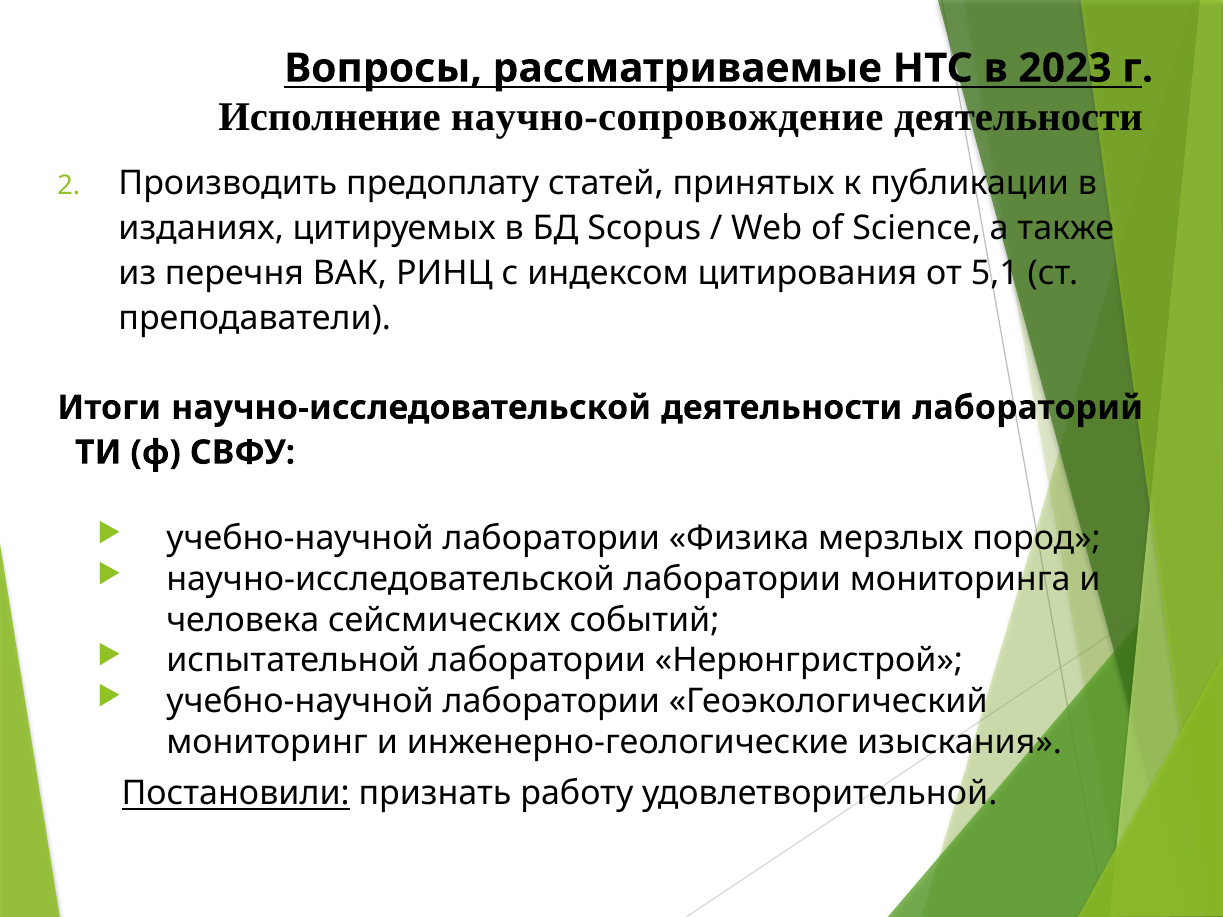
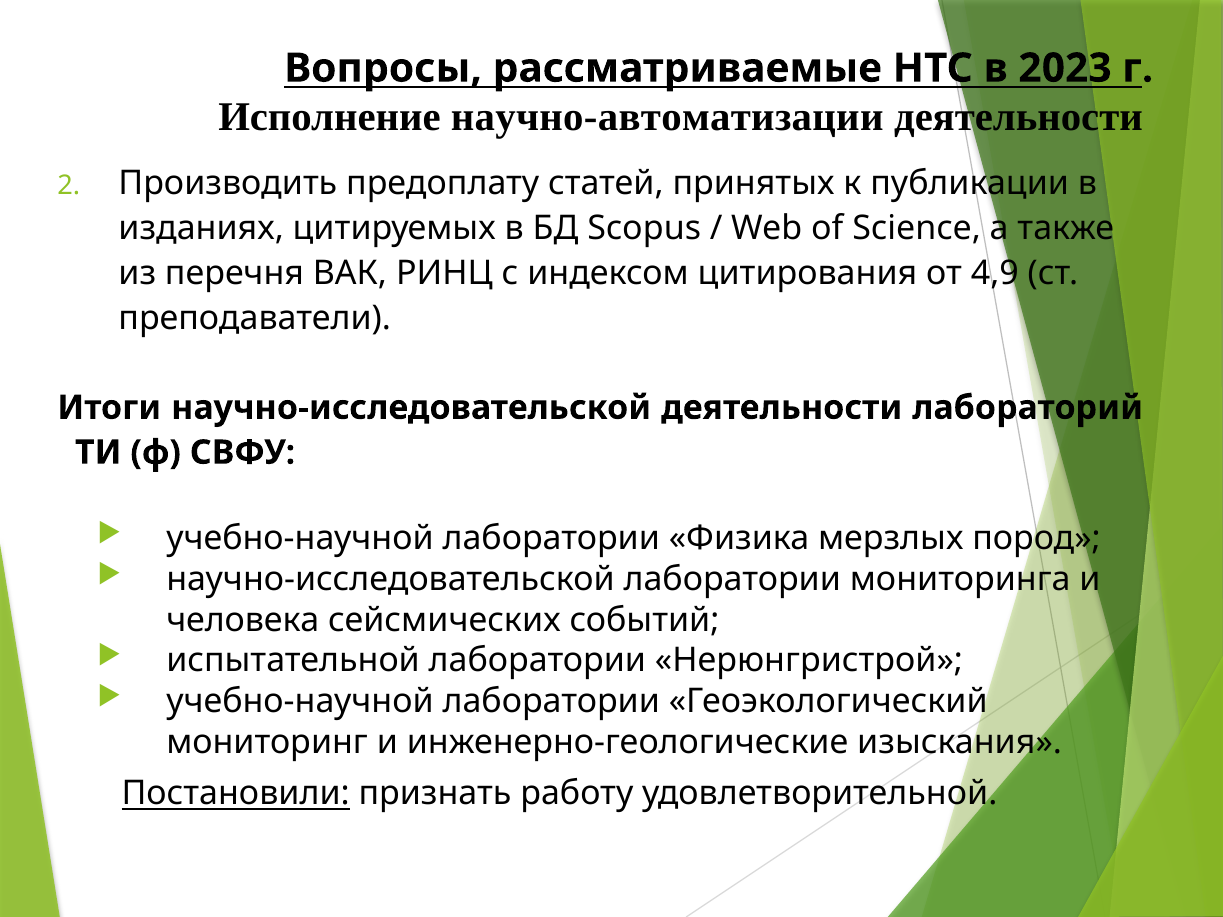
научно-сопровождение: научно-сопровождение -> научно-автоматизации
5,1: 5,1 -> 4,9
